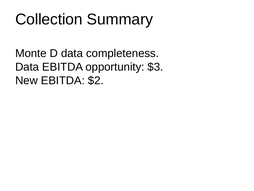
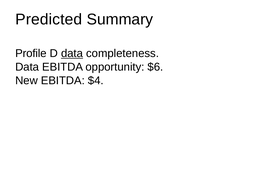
Collection: Collection -> Predicted
Monte: Monte -> Profile
data at (72, 53) underline: none -> present
$3: $3 -> $6
$2: $2 -> $4
